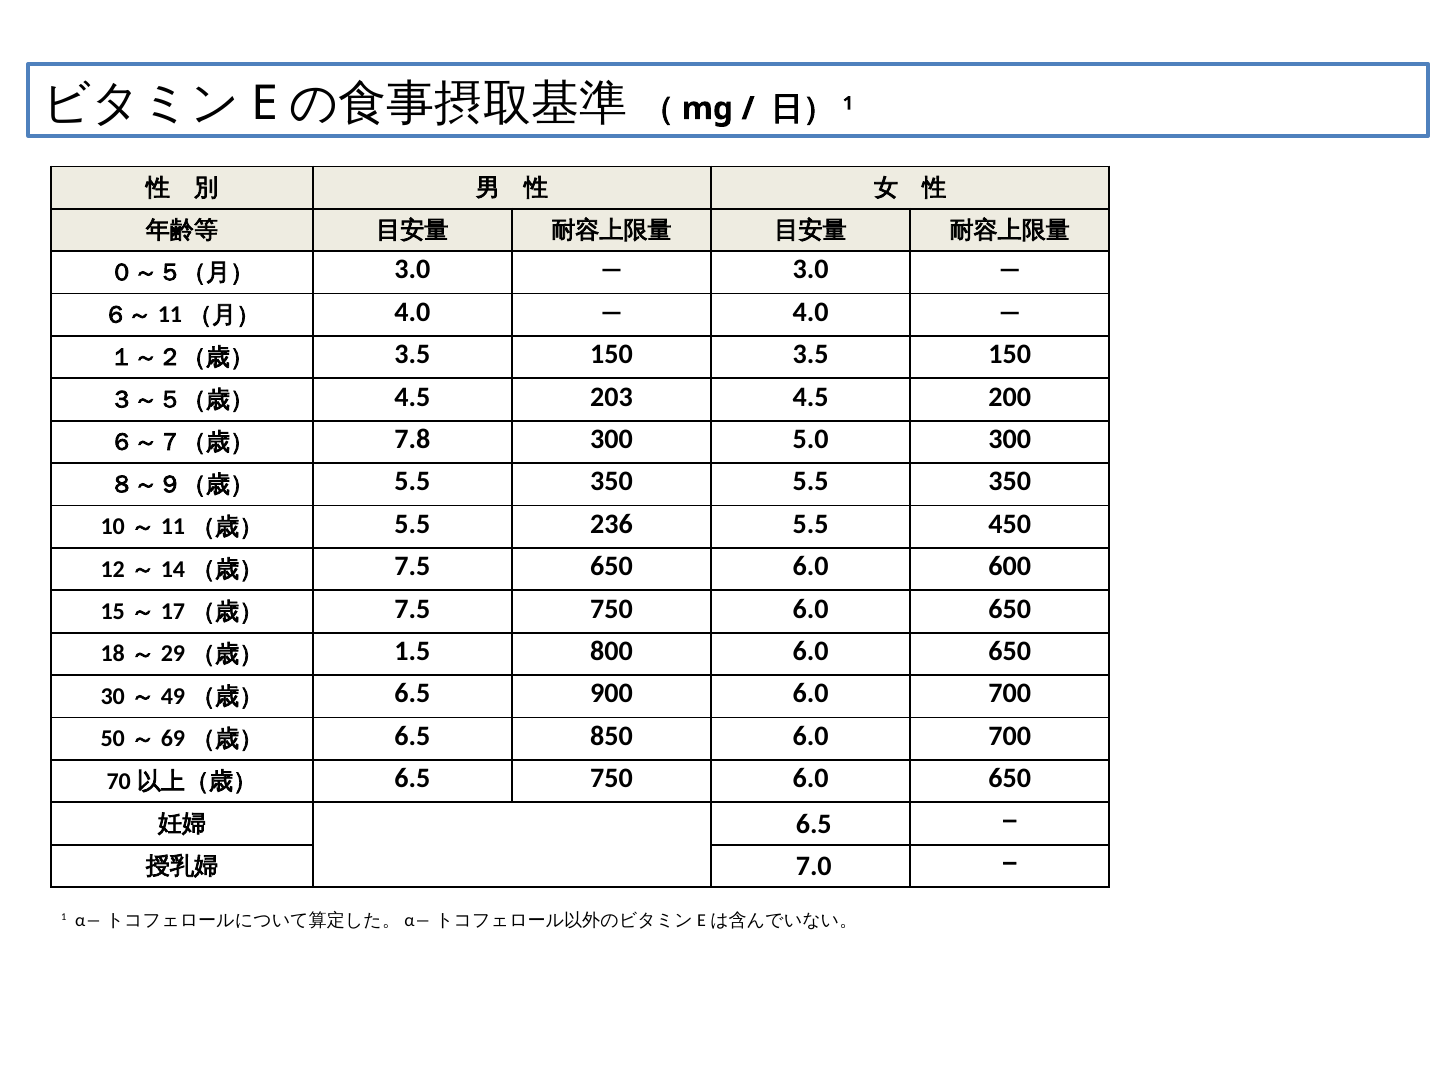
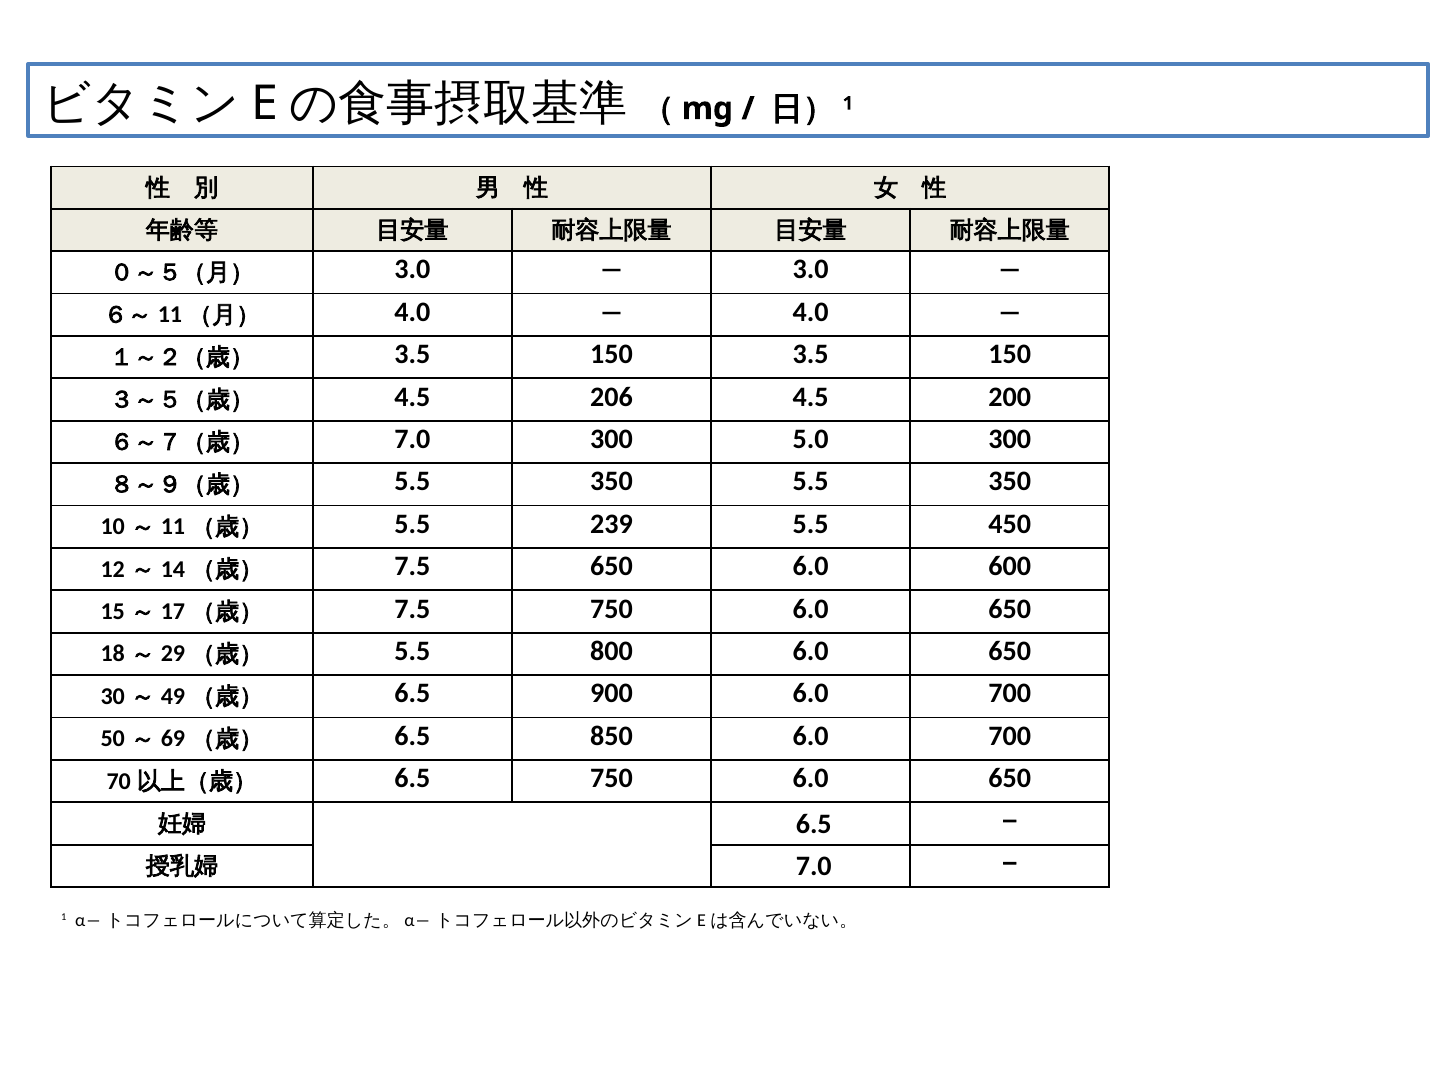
203: 203 -> 206
7.8 at (412, 439): 7.8 -> 7.0
236: 236 -> 239
1.5 at (412, 651): 1.5 -> 5.5
